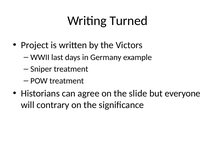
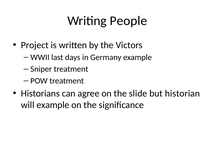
Turned: Turned -> People
everyone: everyone -> historian
will contrary: contrary -> example
